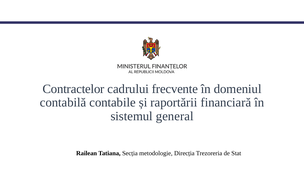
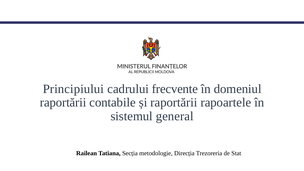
Contractelor: Contractelor -> Principiului
contabilă at (63, 103): contabilă -> raportării
financiară: financiară -> rapoartele
